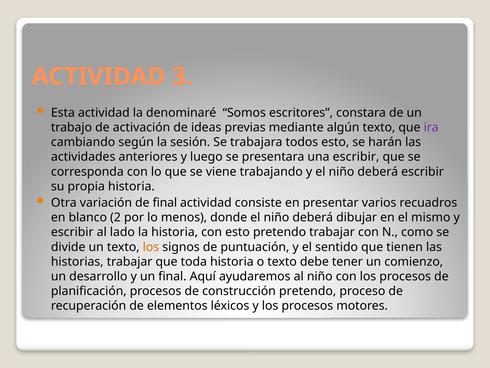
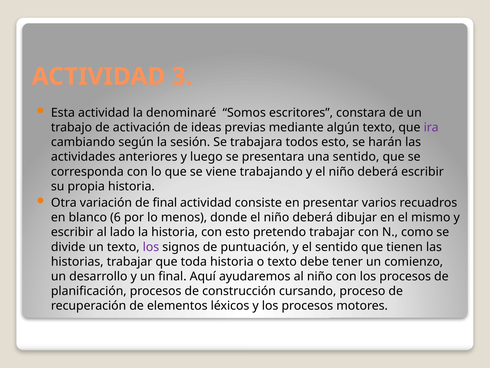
una escribir: escribir -> sentido
2: 2 -> 6
los at (151, 247) colour: orange -> purple
construcción pretendo: pretendo -> cursando
